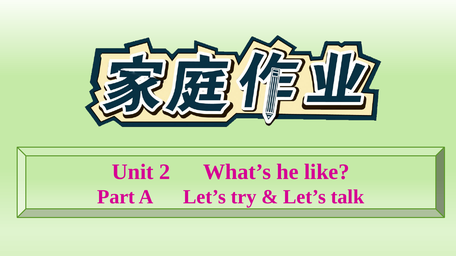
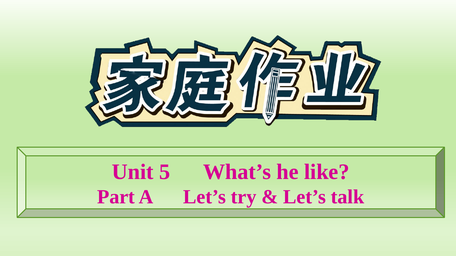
2: 2 -> 5
